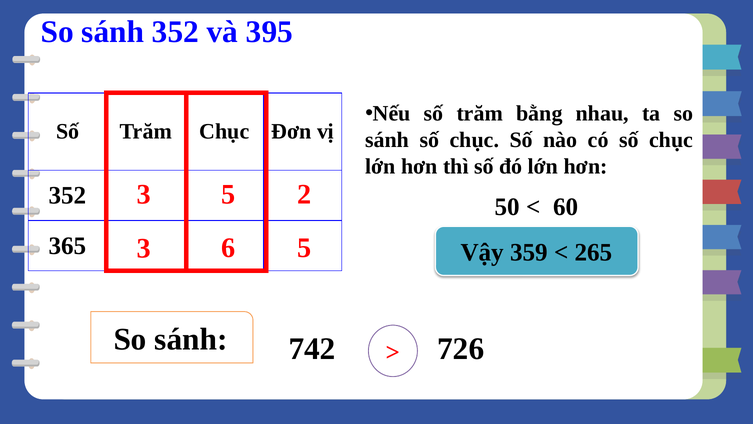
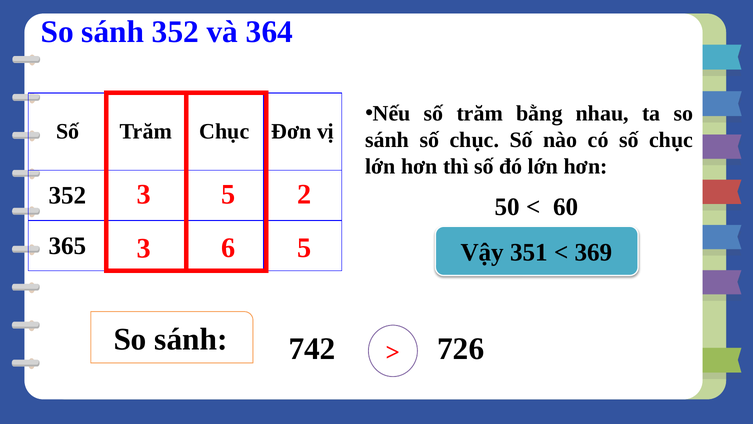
395: 395 -> 364
359: 359 -> 351
265: 265 -> 369
